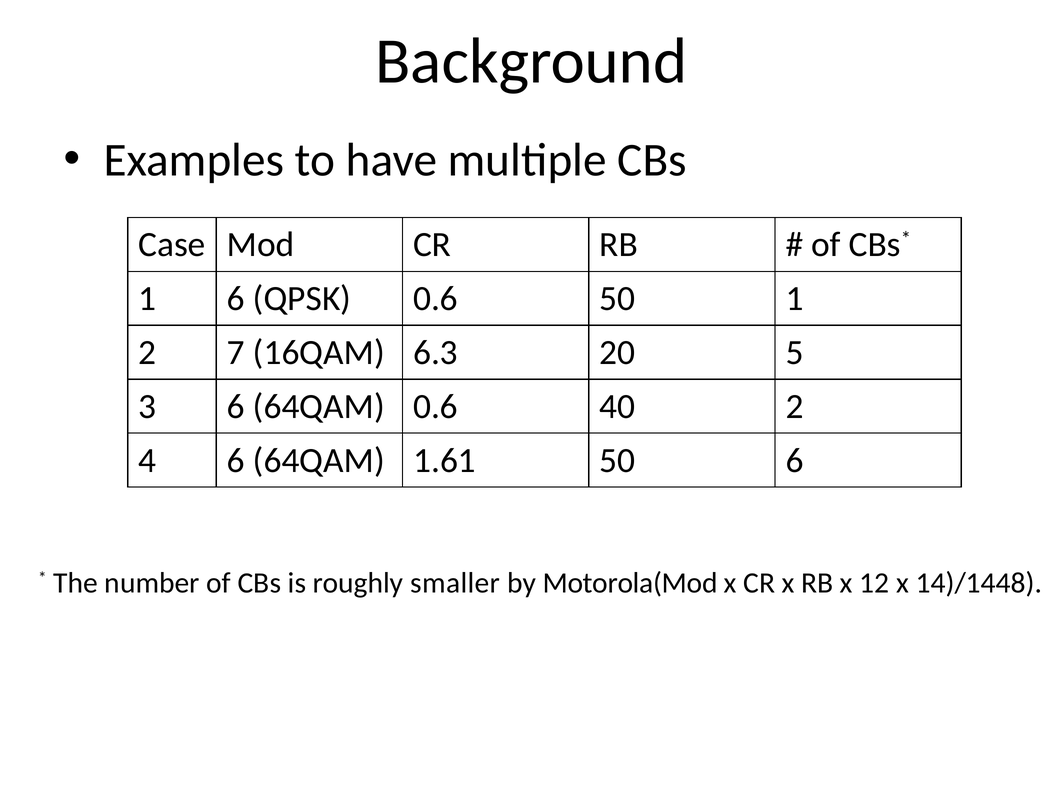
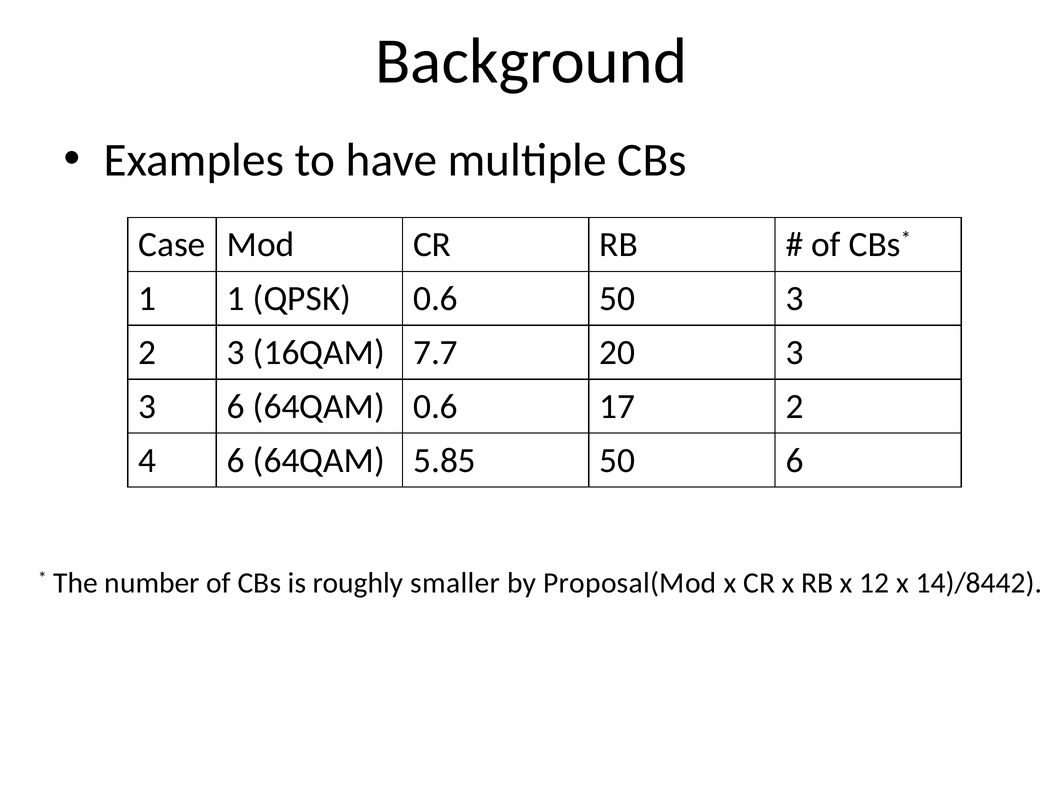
1 6: 6 -> 1
50 1: 1 -> 3
2 7: 7 -> 3
6.3: 6.3 -> 7.7
20 5: 5 -> 3
40: 40 -> 17
1.61: 1.61 -> 5.85
Motorola(Mod: Motorola(Mod -> Proposal(Mod
14)/1448: 14)/1448 -> 14)/8442
